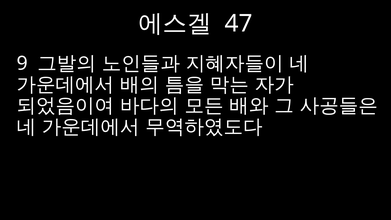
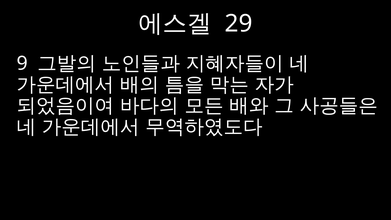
47: 47 -> 29
